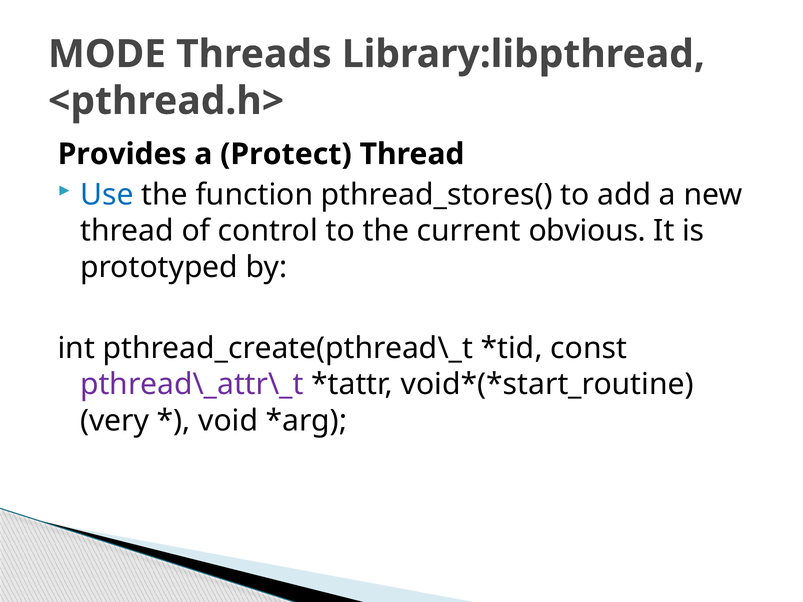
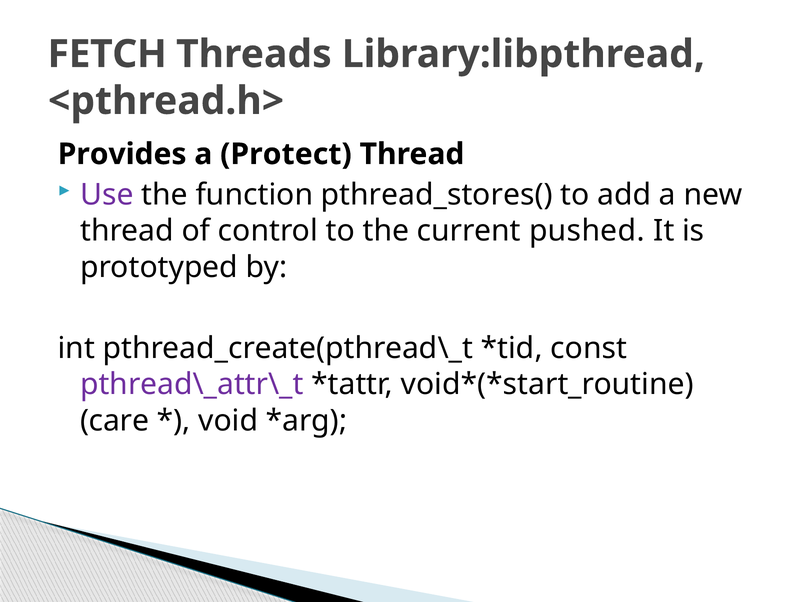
MODE: MODE -> FETCH
Use colour: blue -> purple
obvious: obvious -> pushed
very: very -> care
